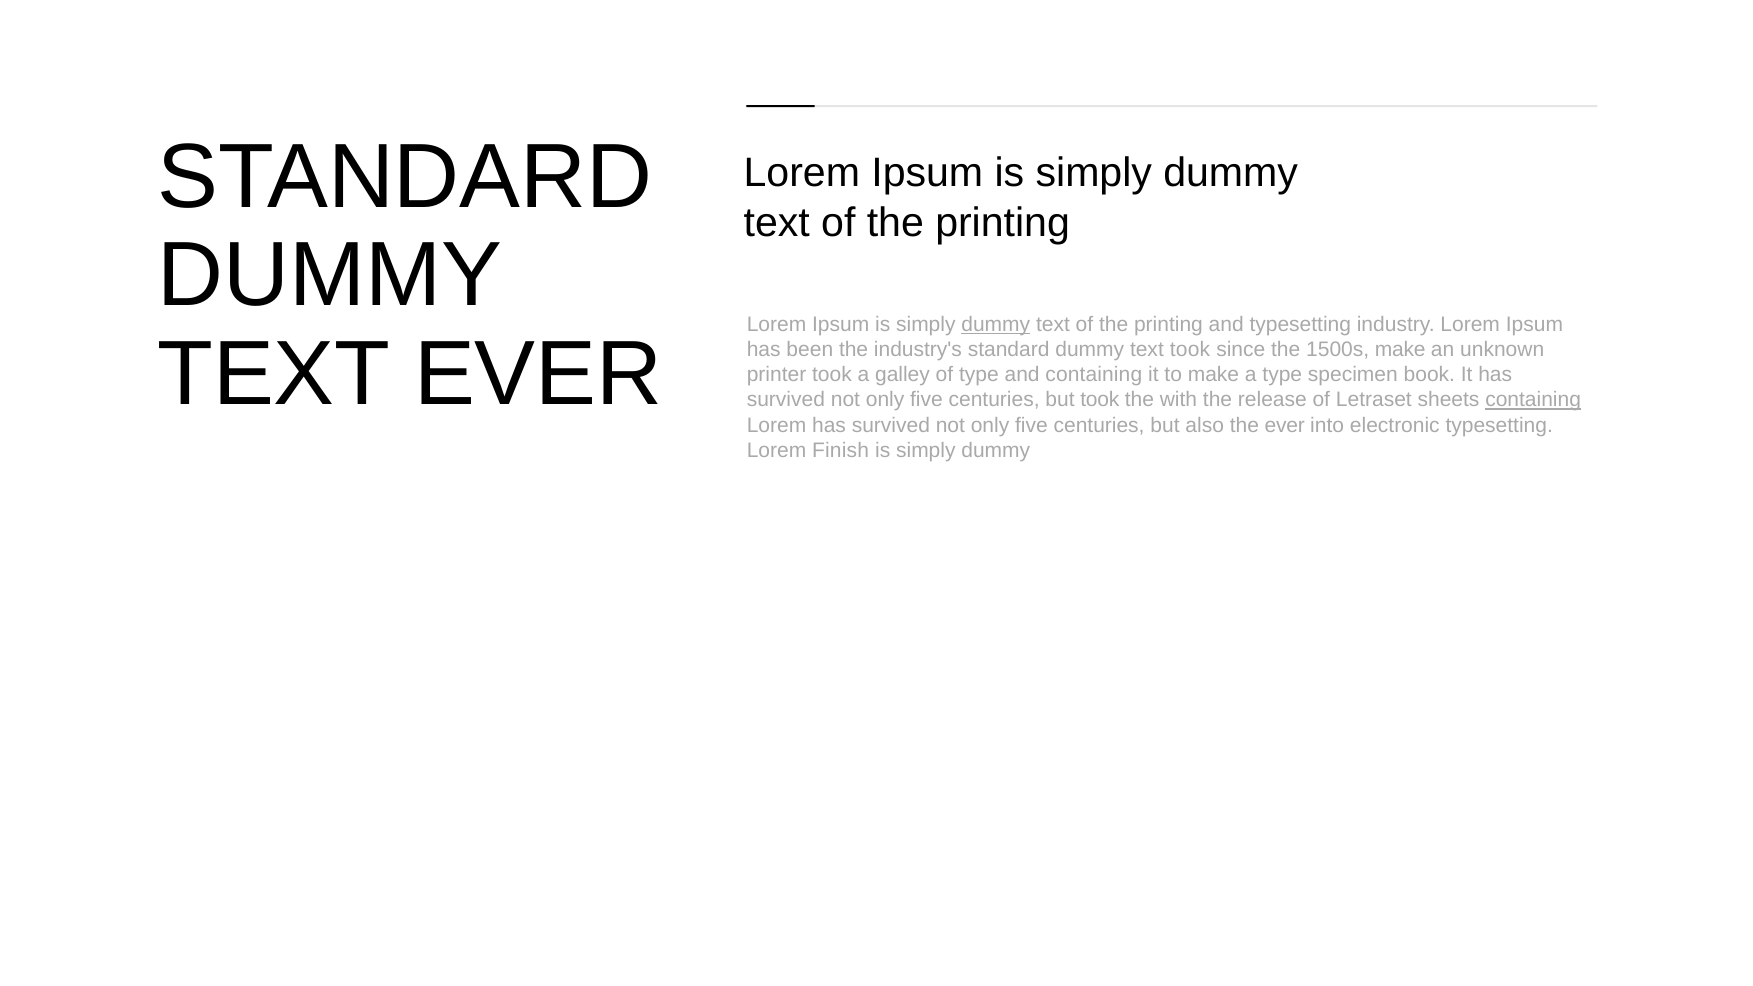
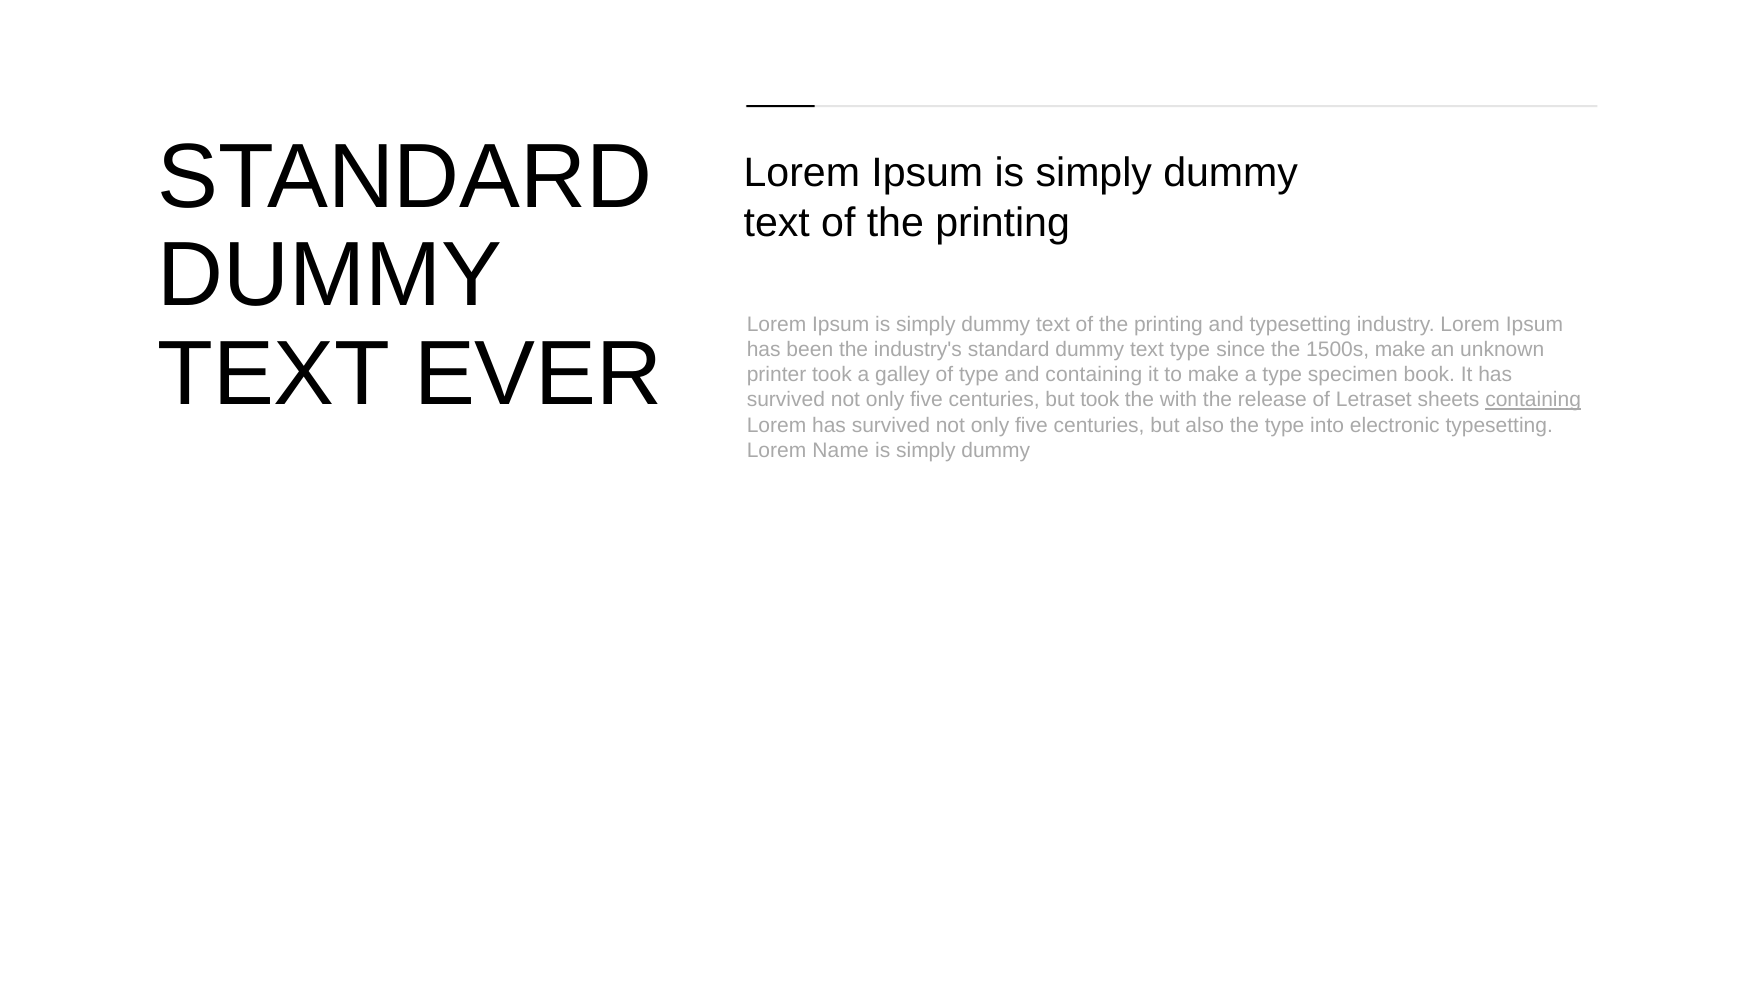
dummy at (996, 324) underline: present -> none
text took: took -> type
the ever: ever -> type
Finish: Finish -> Name
